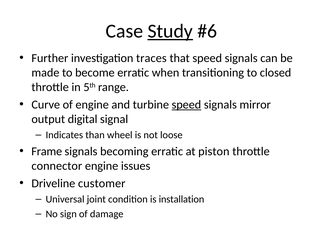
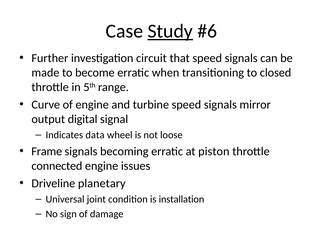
traces: traces -> circuit
speed at (186, 105) underline: present -> none
than: than -> data
connector: connector -> connected
customer: customer -> planetary
